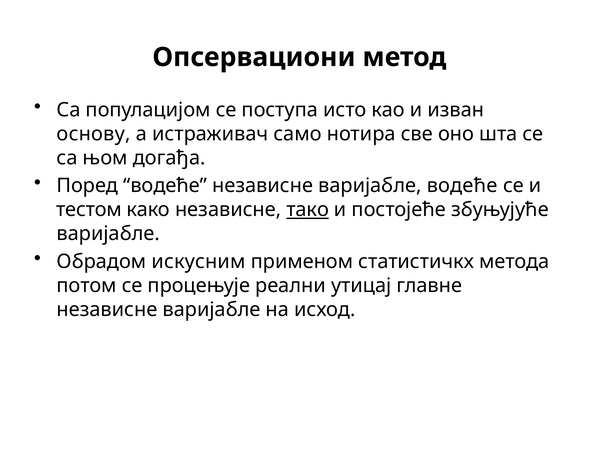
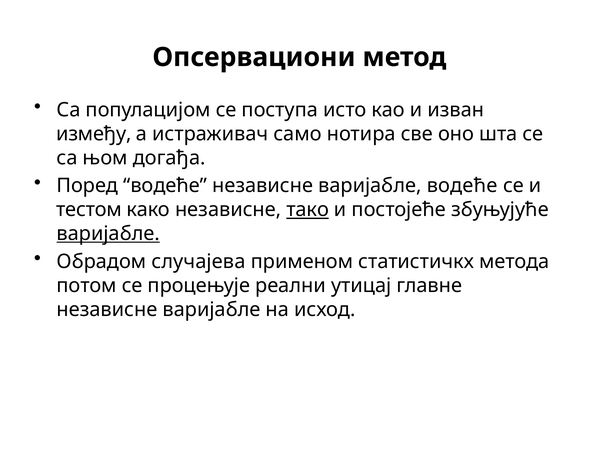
основу: основу -> између
варијабле at (108, 234) underline: none -> present
искусним: искусним -> случајева
